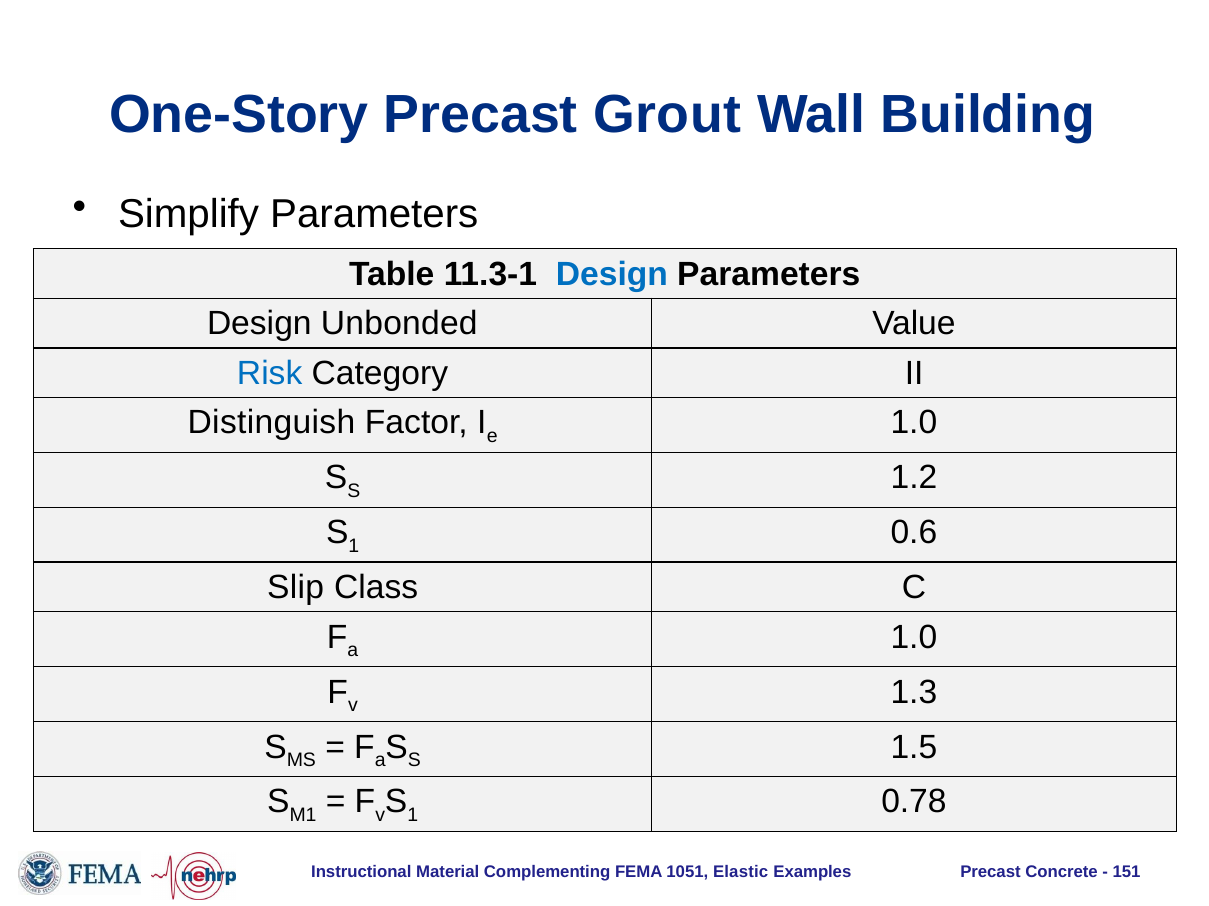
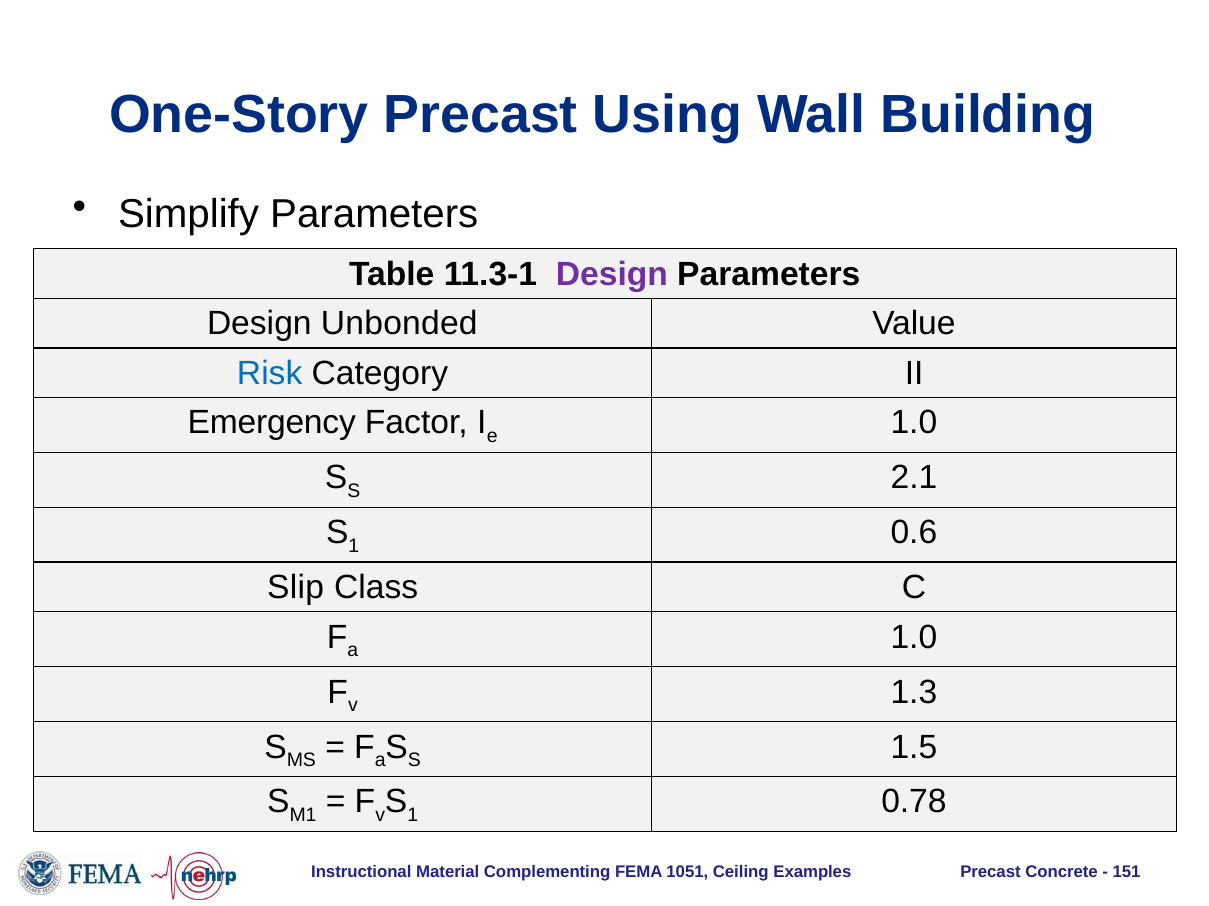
Grout: Grout -> Using
Design at (612, 274) colour: blue -> purple
Distinguish: Distinguish -> Emergency
1.2: 1.2 -> 2.1
Elastic: Elastic -> Ceiling
